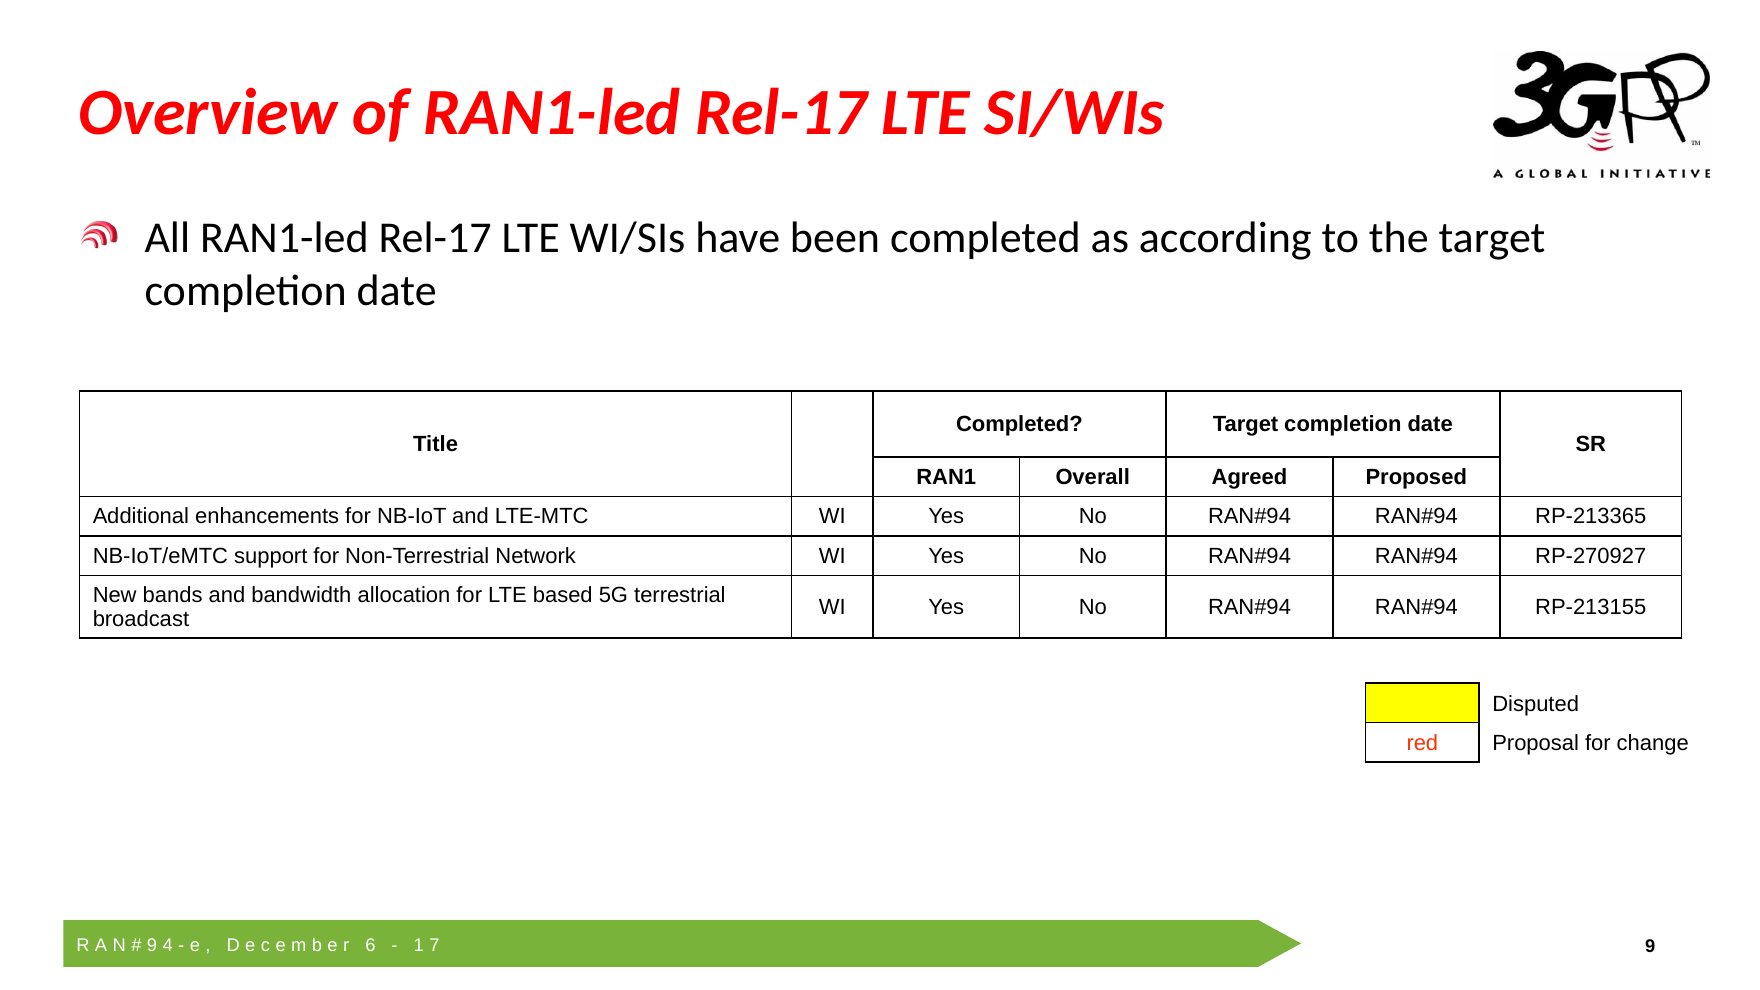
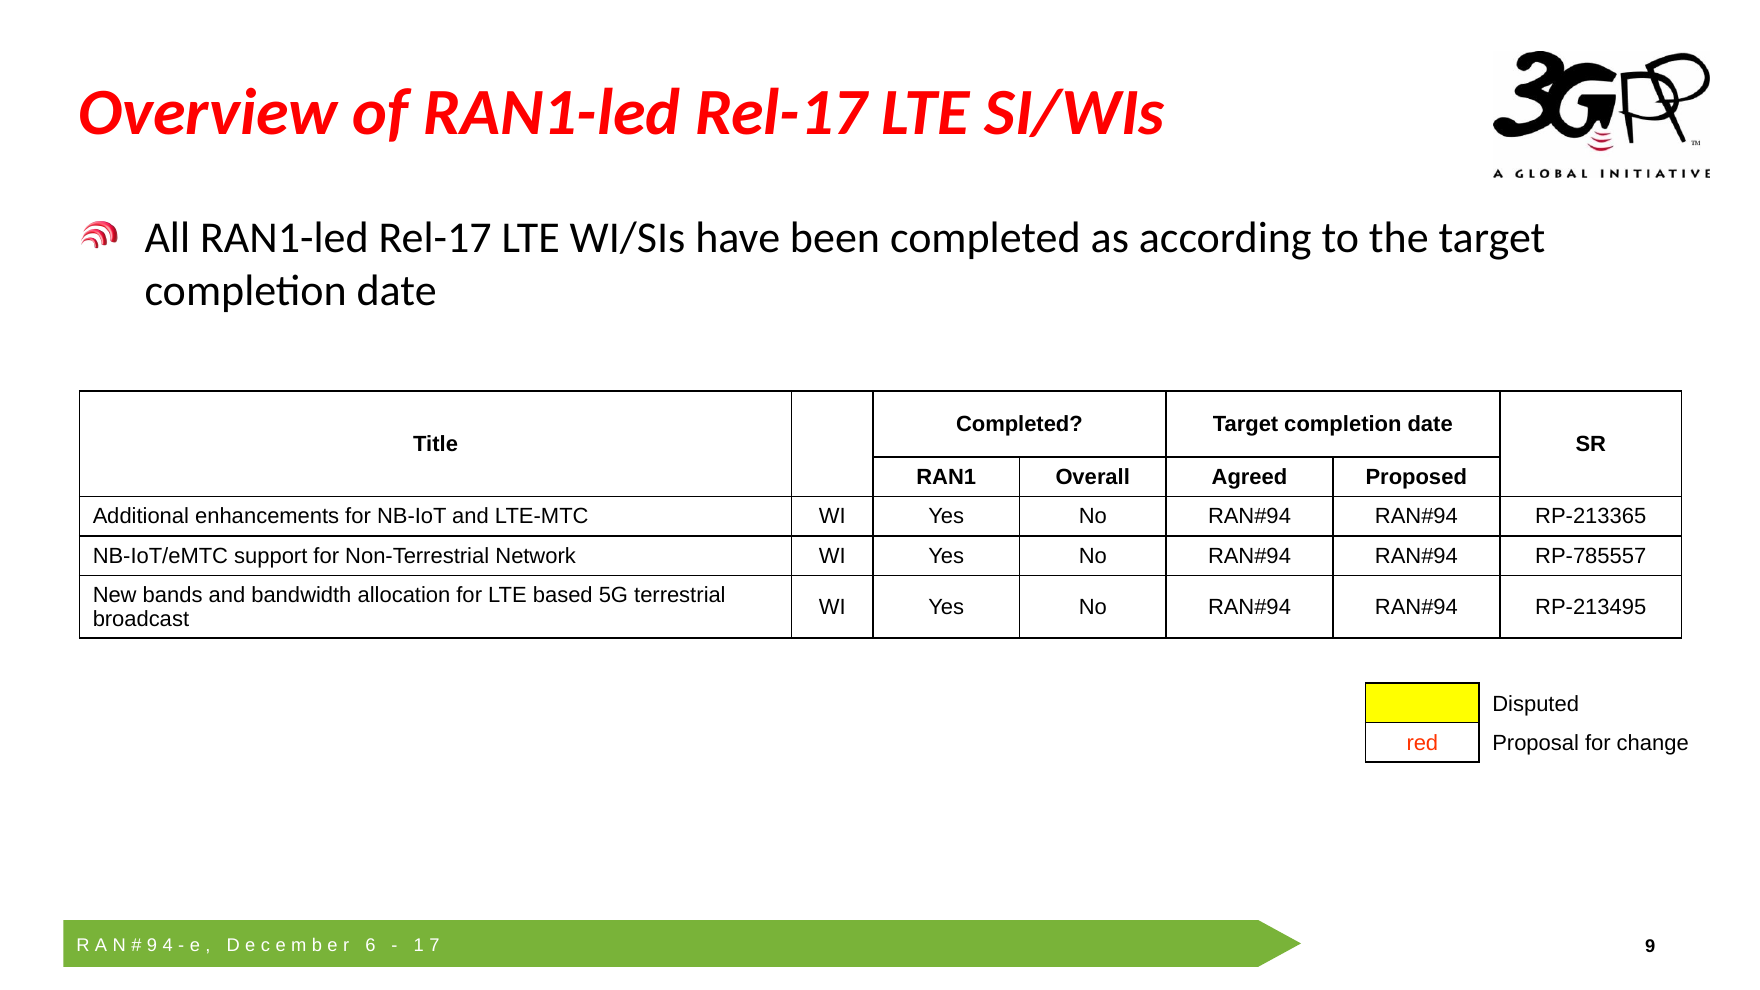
RP-270927: RP-270927 -> RP-785557
RP-213155: RP-213155 -> RP-213495
